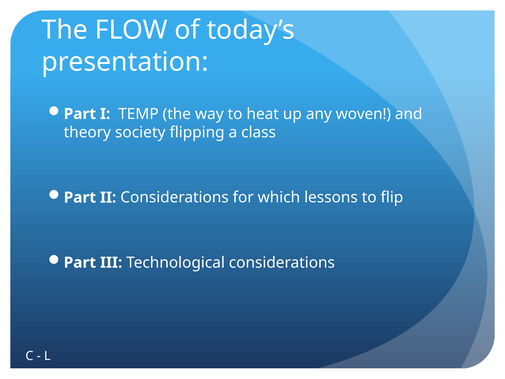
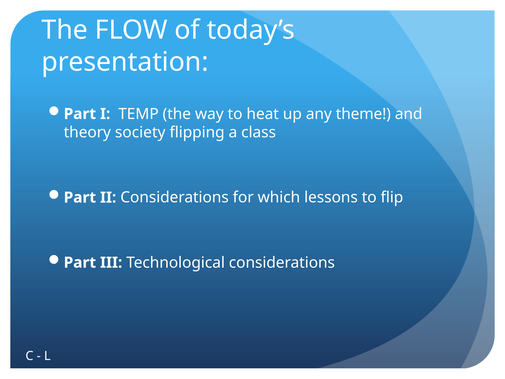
woven: woven -> theme
